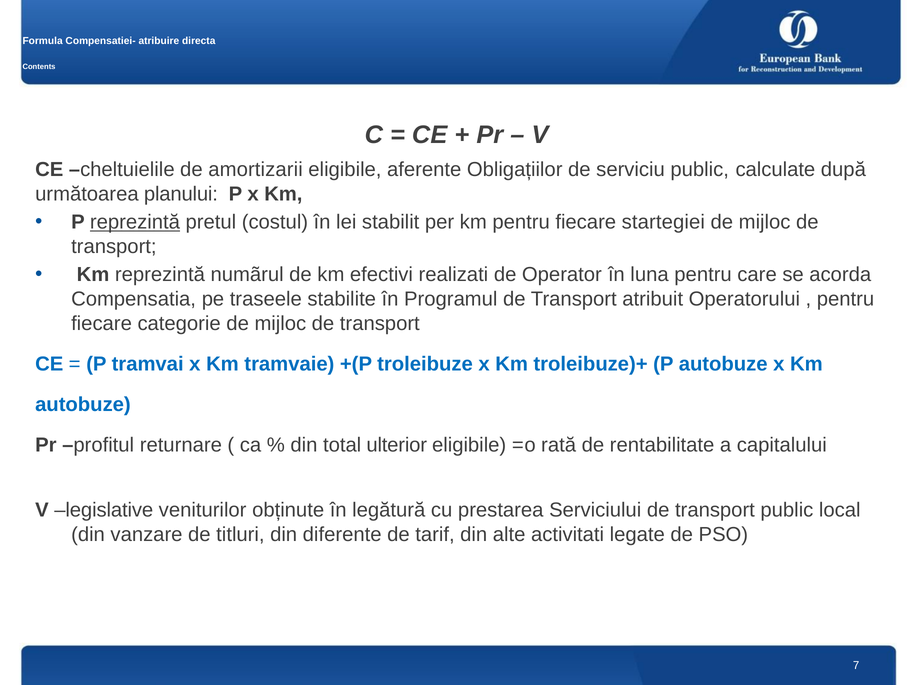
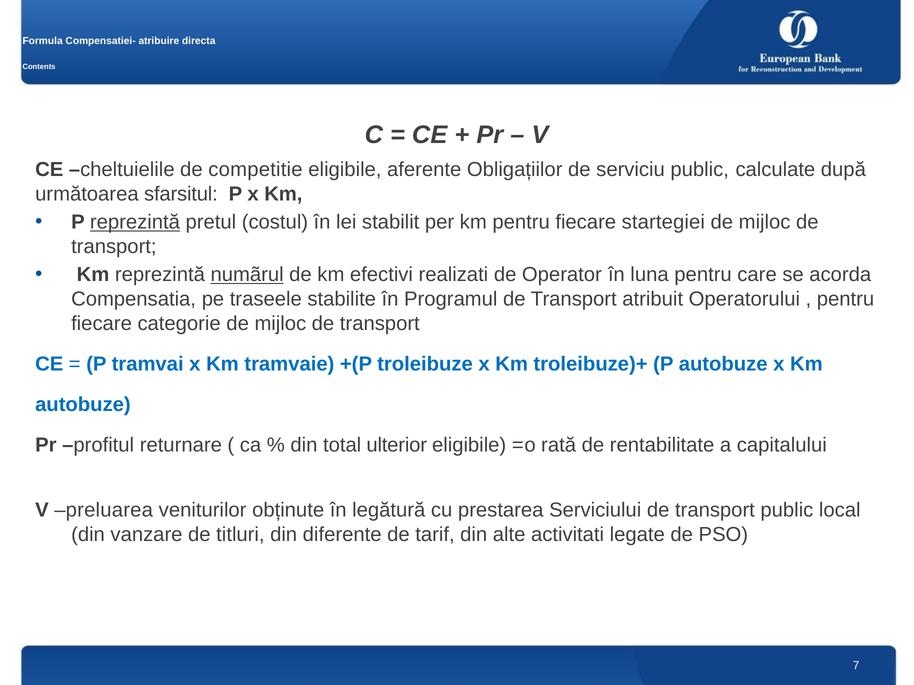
amortizarii: amortizarii -> competitie
planului: planului -> sfarsitul
numãrul underline: none -> present
legislative: legislative -> preluarea
